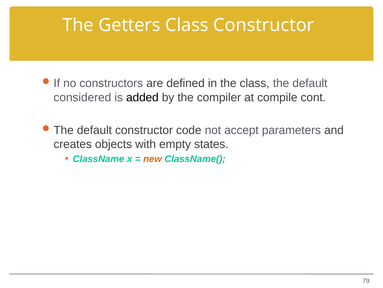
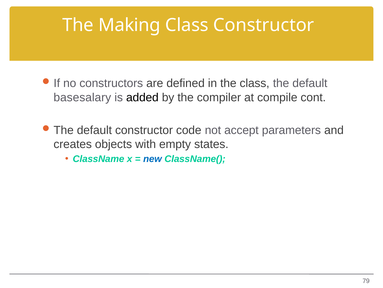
Getters: Getters -> Making
considered: considered -> basesalary
new colour: orange -> blue
